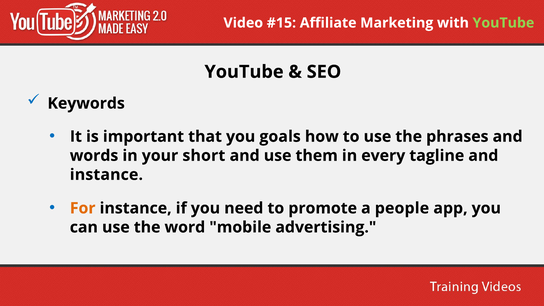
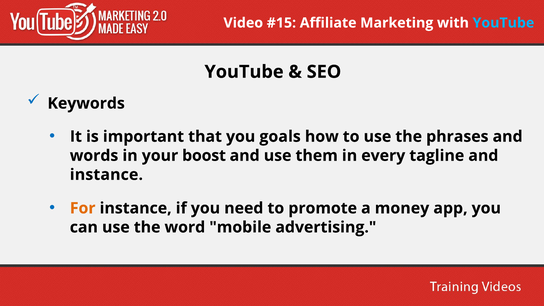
YouTube at (503, 23) colour: light green -> light blue
short: short -> boost
people: people -> money
